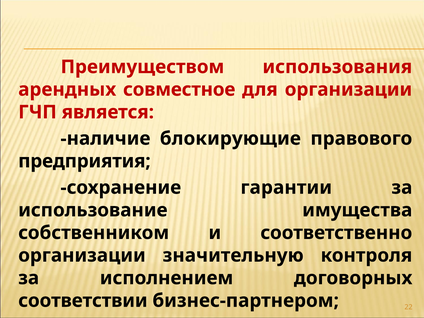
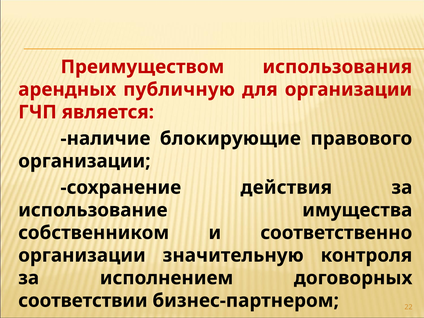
совместное: совместное -> публичную
предприятия at (84, 161): предприятия -> организации
гарантии: гарантии -> действия
